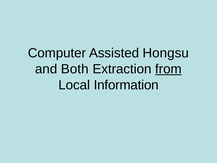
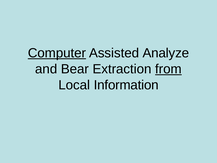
Computer underline: none -> present
Hongsu: Hongsu -> Analyze
Both: Both -> Bear
